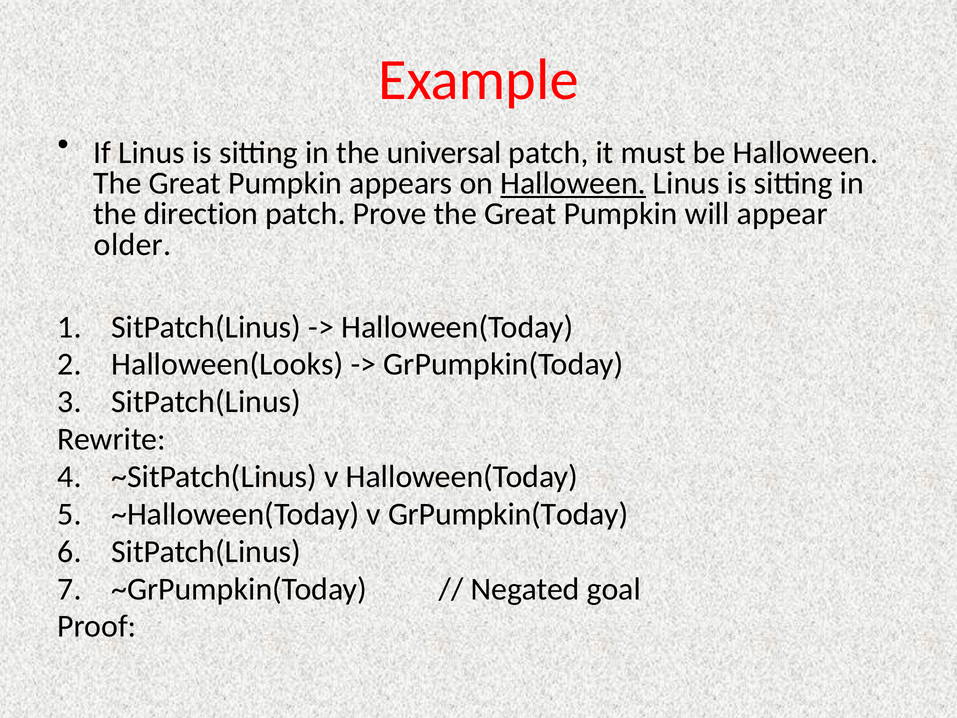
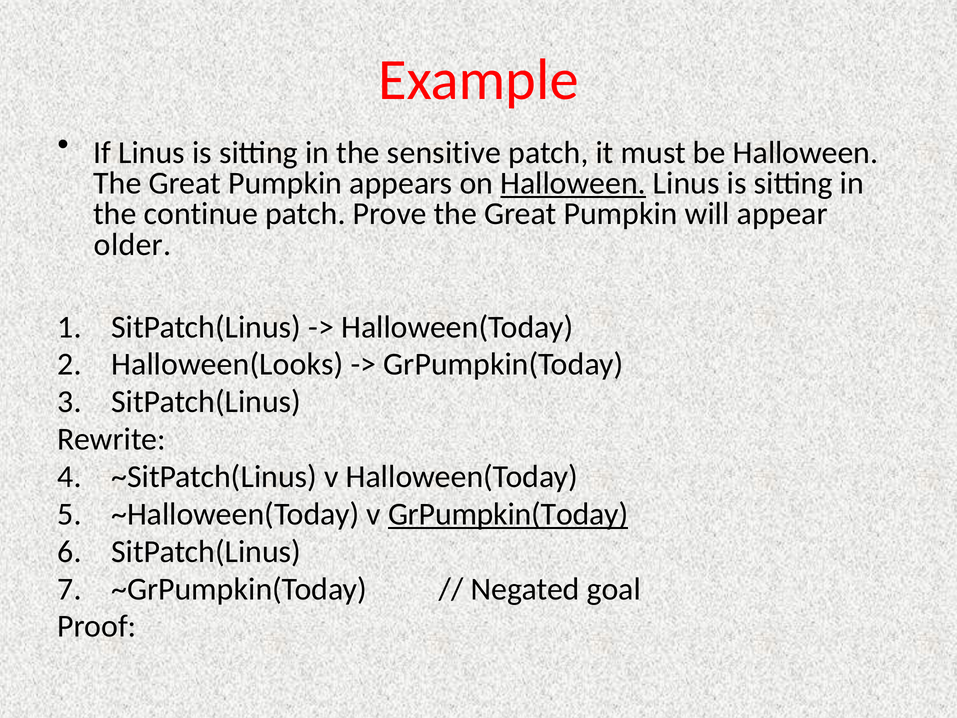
universal: universal -> sensitive
direction: direction -> continue
GrPumpkin(Today at (508, 514) underline: none -> present
